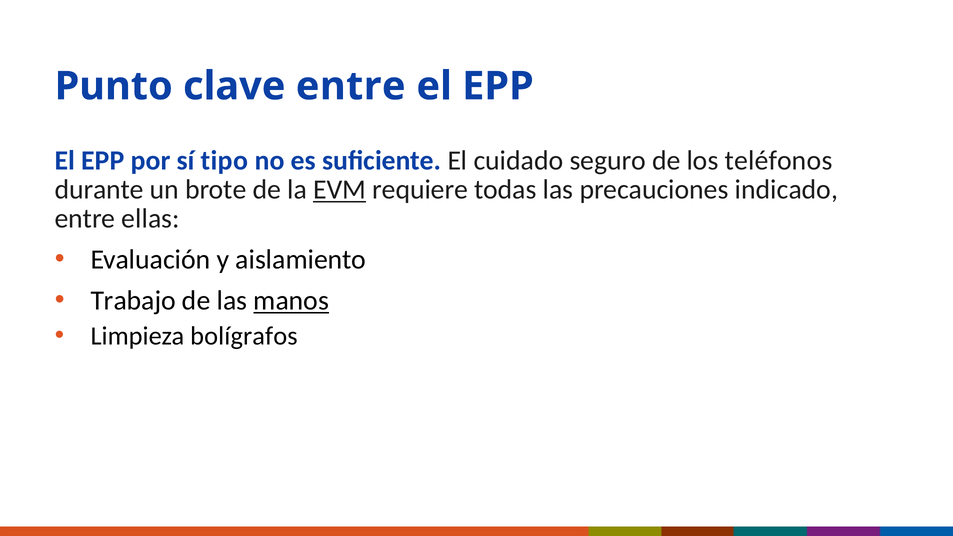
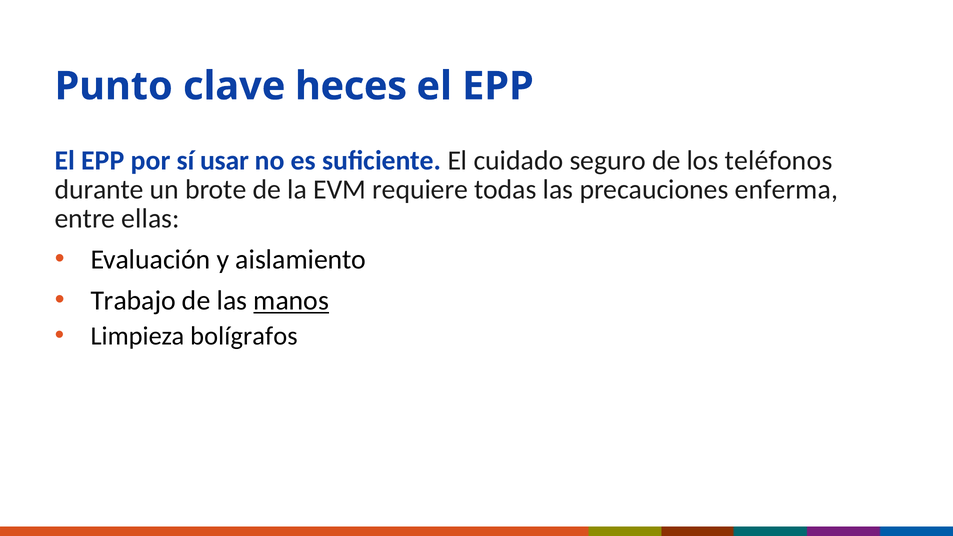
clave entre: entre -> heces
tipo: tipo -> usar
EVM underline: present -> none
indicado: indicado -> enferma
